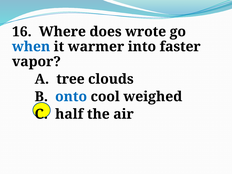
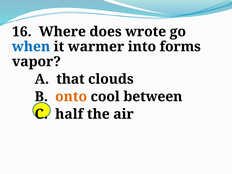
faster: faster -> forms
tree: tree -> that
onto colour: blue -> orange
weighed: weighed -> between
